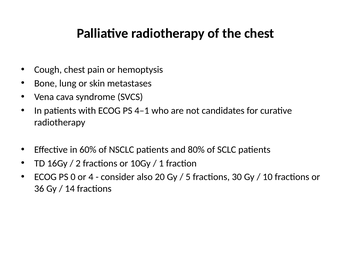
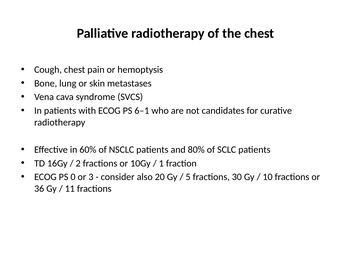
4–1: 4–1 -> 6–1
4: 4 -> 3
14: 14 -> 11
